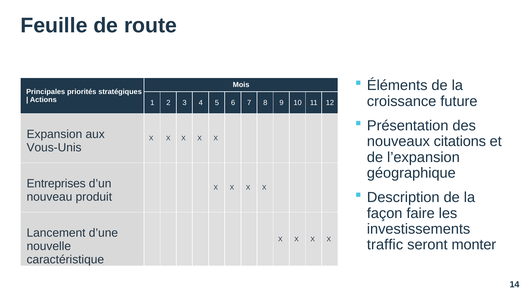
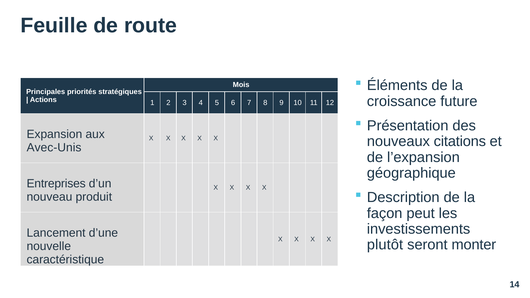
Vous-Unis: Vous-Unis -> Avec-Unis
faire: faire -> peut
traffic: traffic -> plutôt
